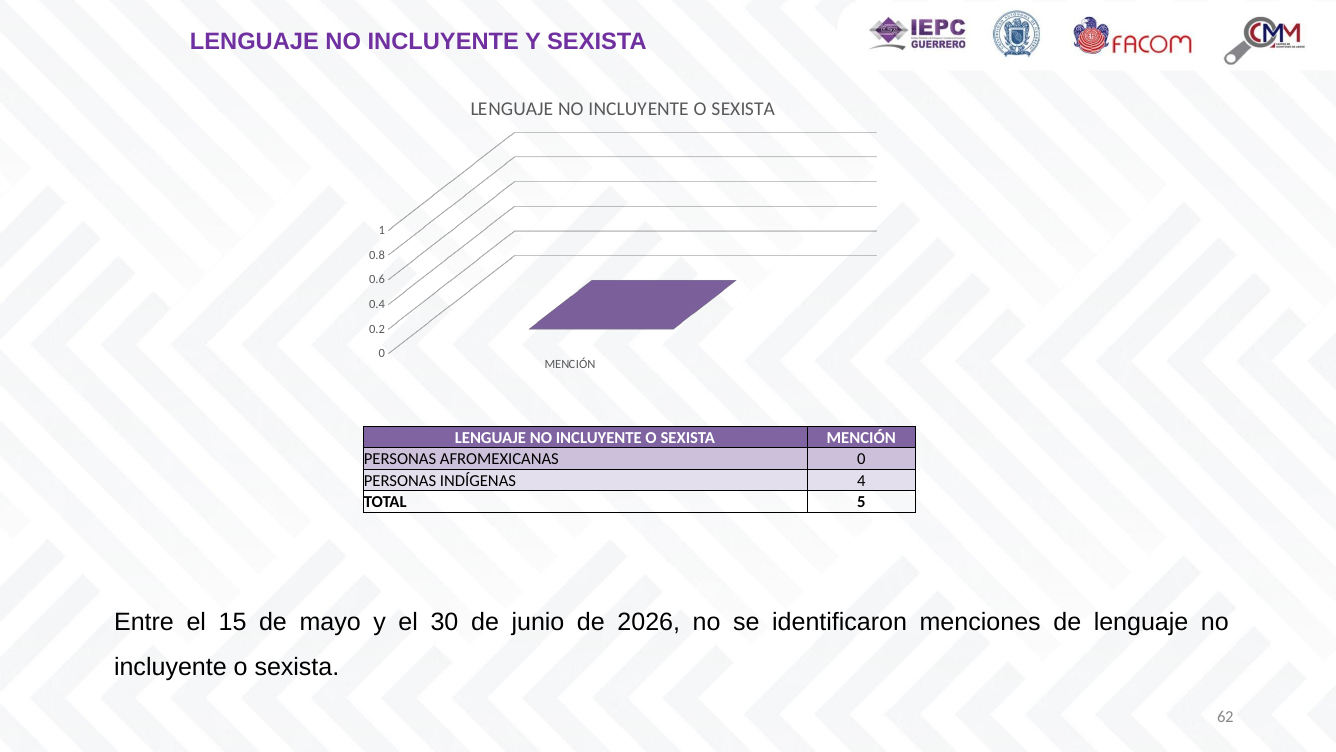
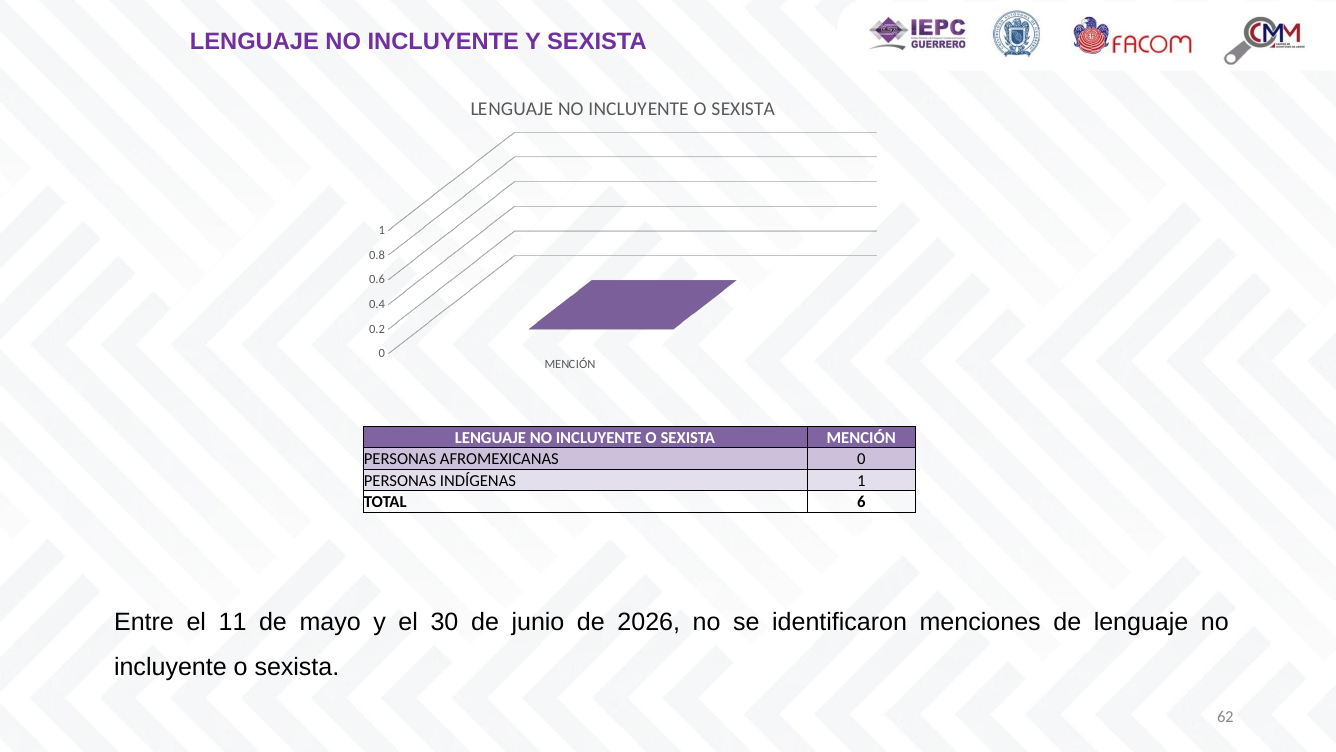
INDÍGENAS 4: 4 -> 1
5: 5 -> 6
15: 15 -> 11
